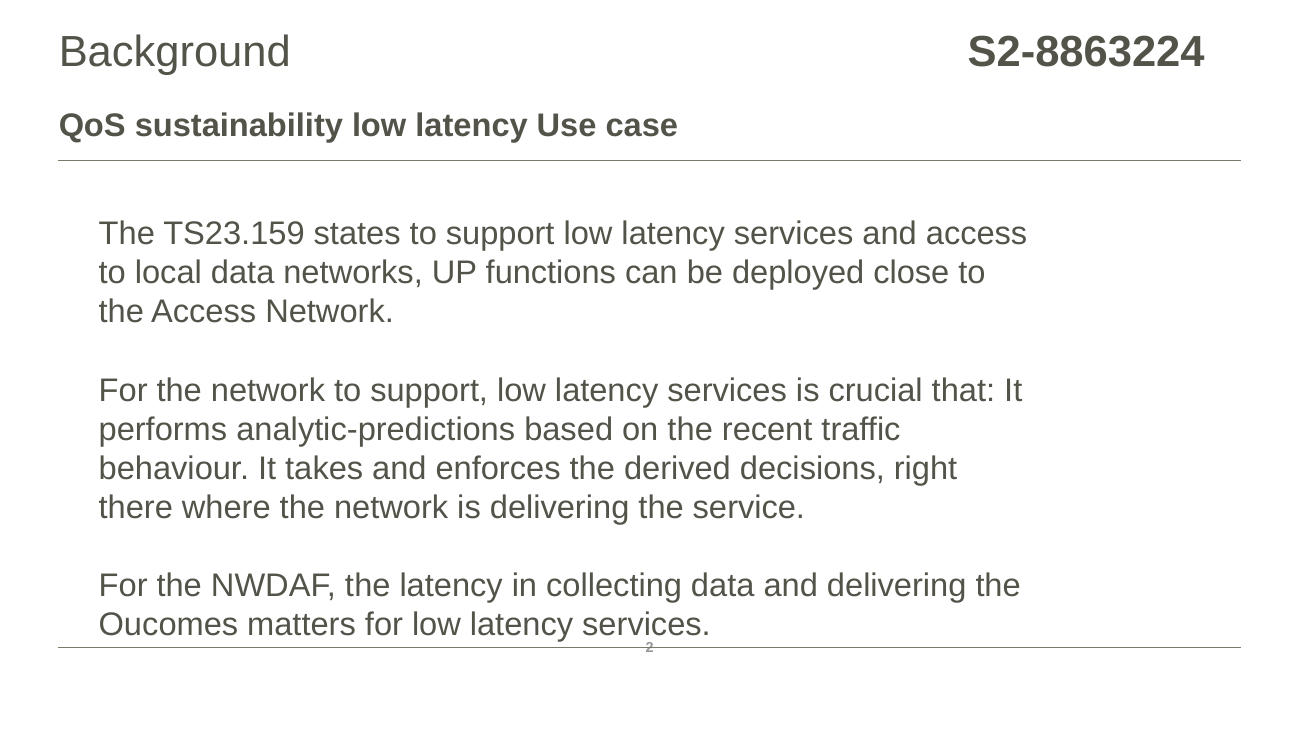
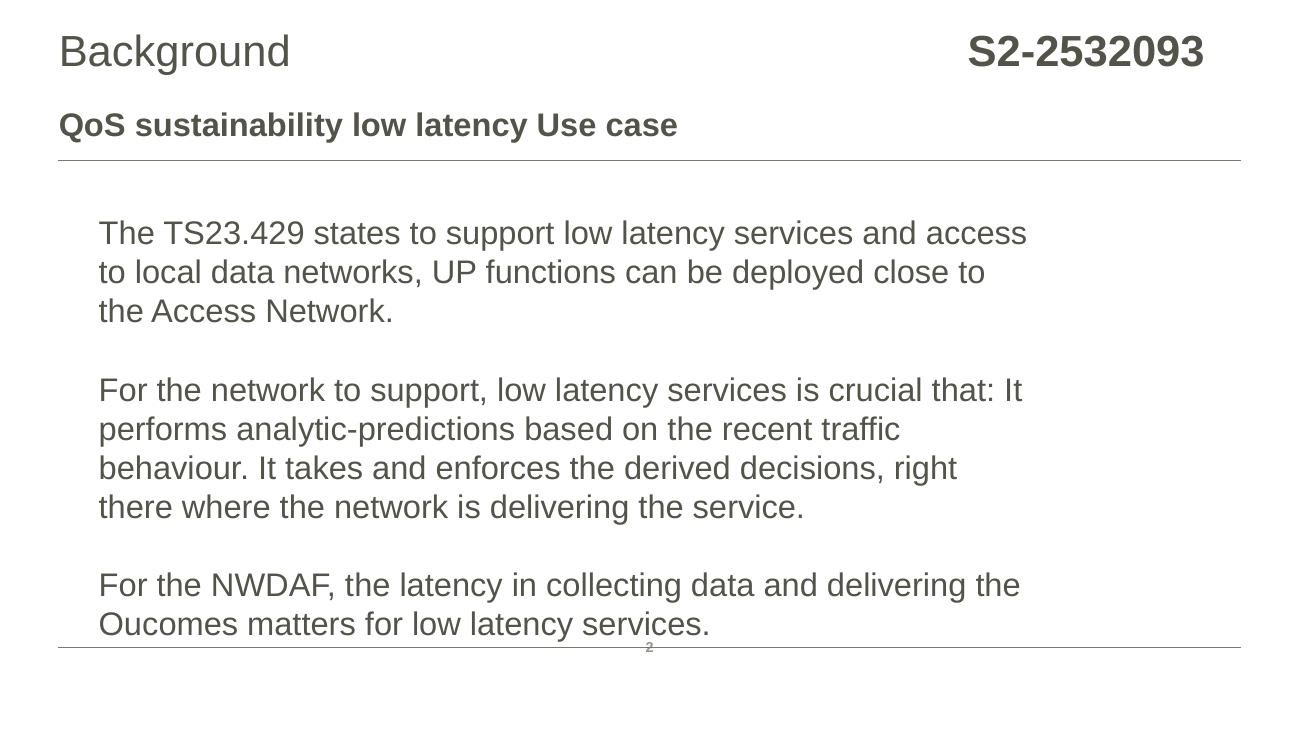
S2-8863224: S2-8863224 -> S2-2532093
TS23.159: TS23.159 -> TS23.429
